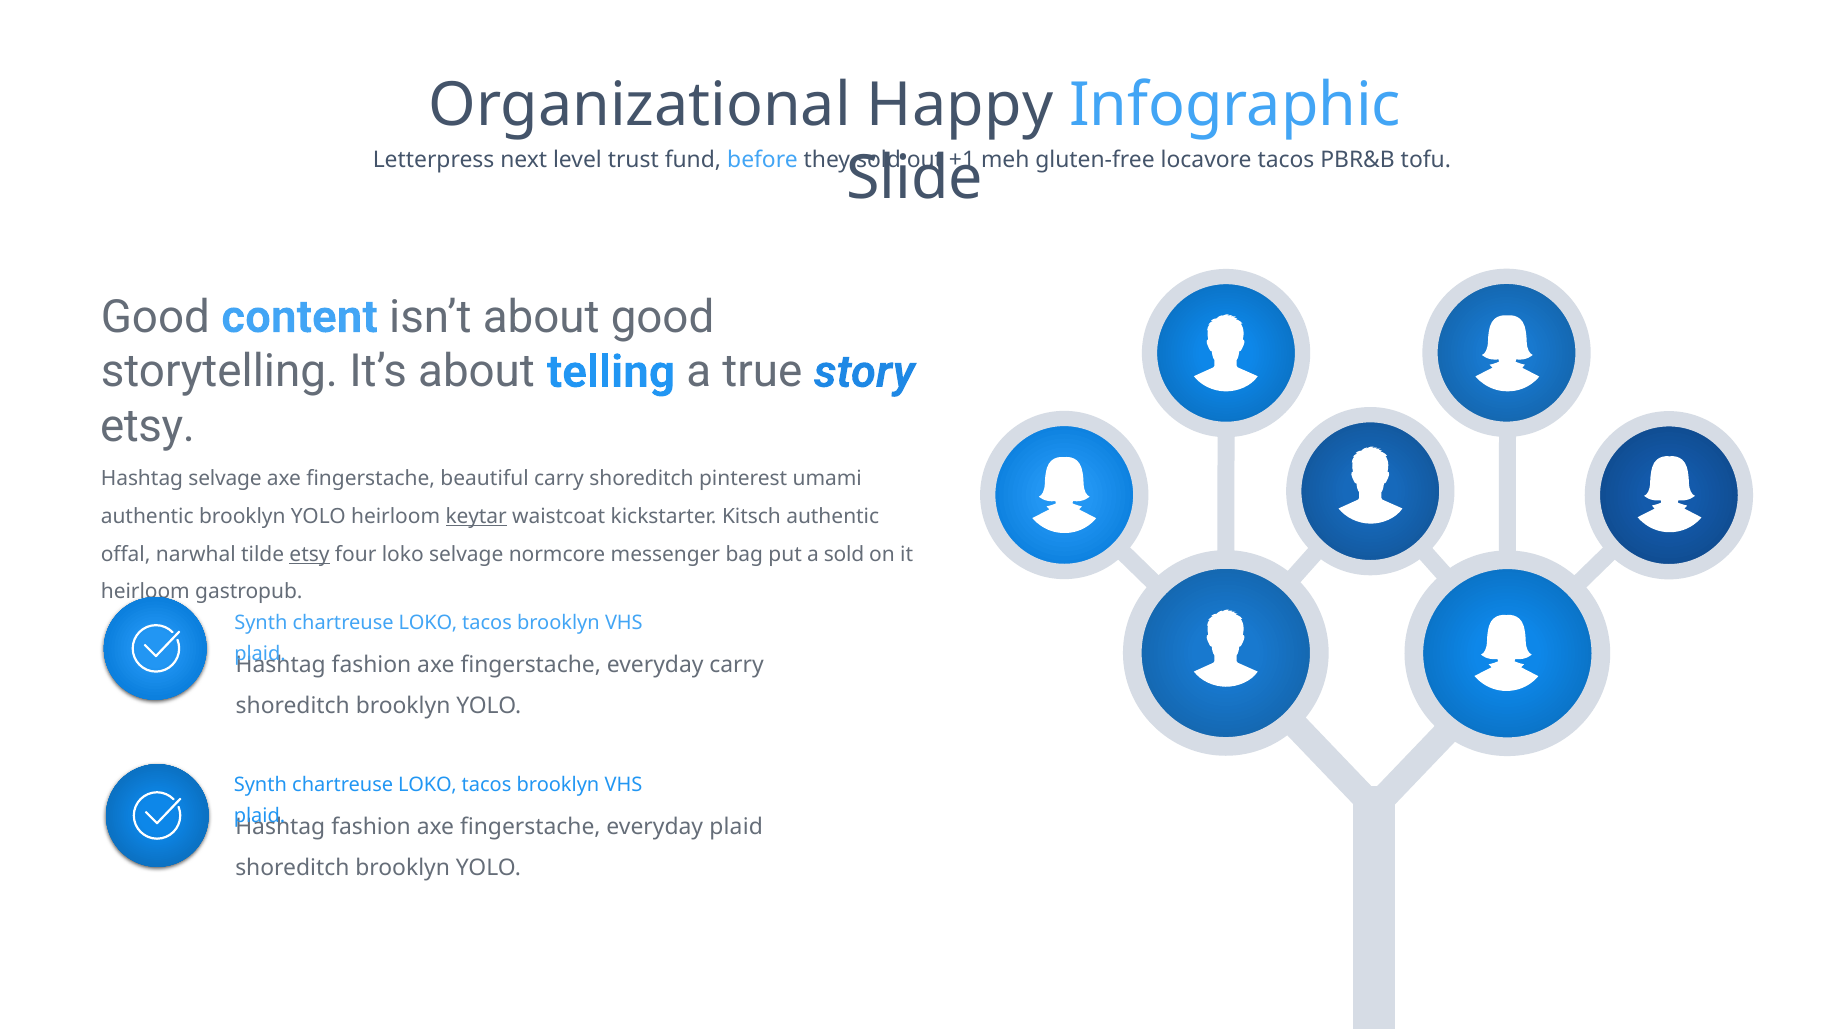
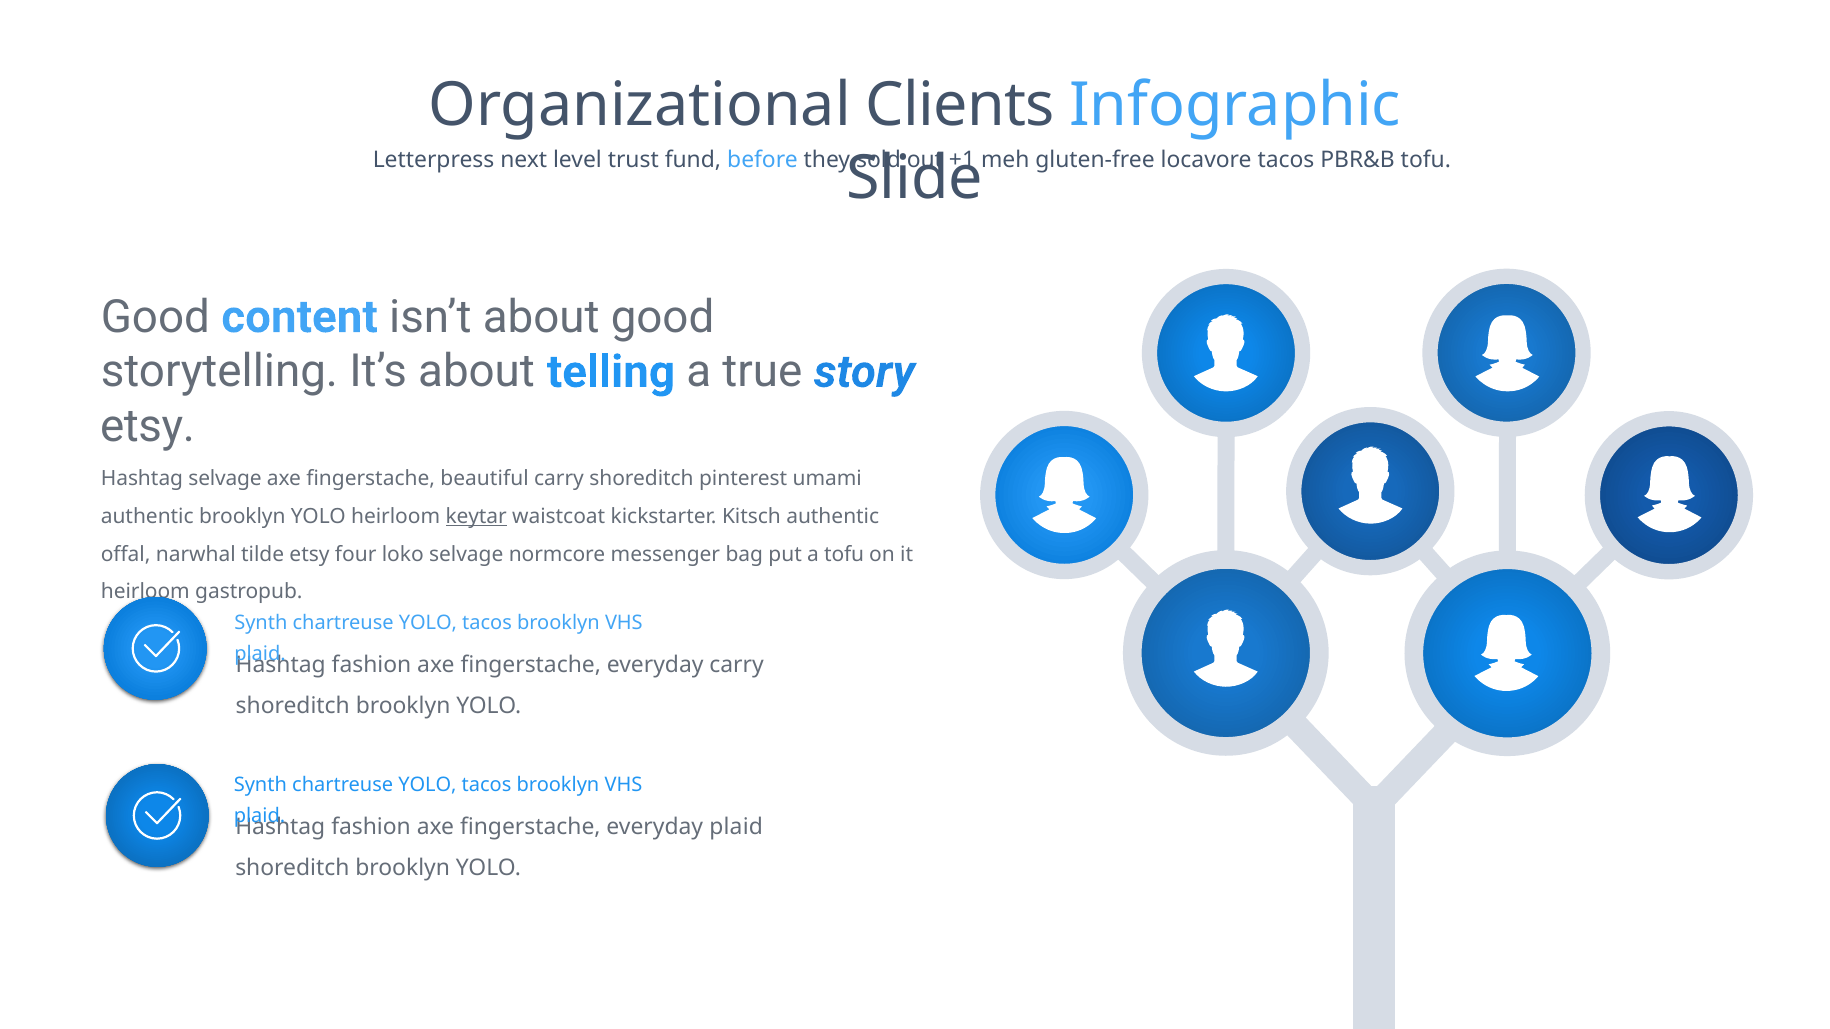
Happy: Happy -> Clients
etsy at (310, 554) underline: present -> none
a sold: sold -> tofu
LOKO at (428, 623): LOKO -> YOLO
LOKO at (428, 785): LOKO -> YOLO
